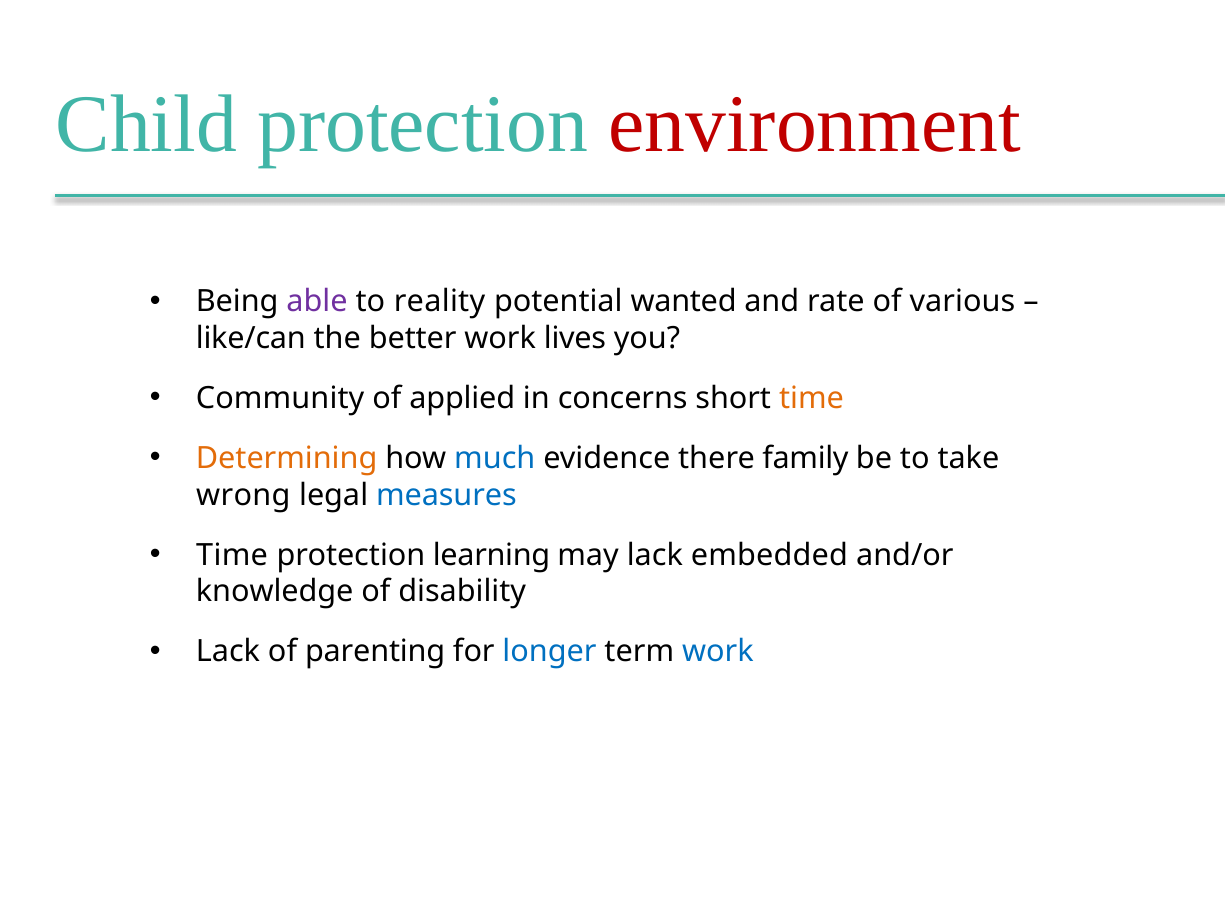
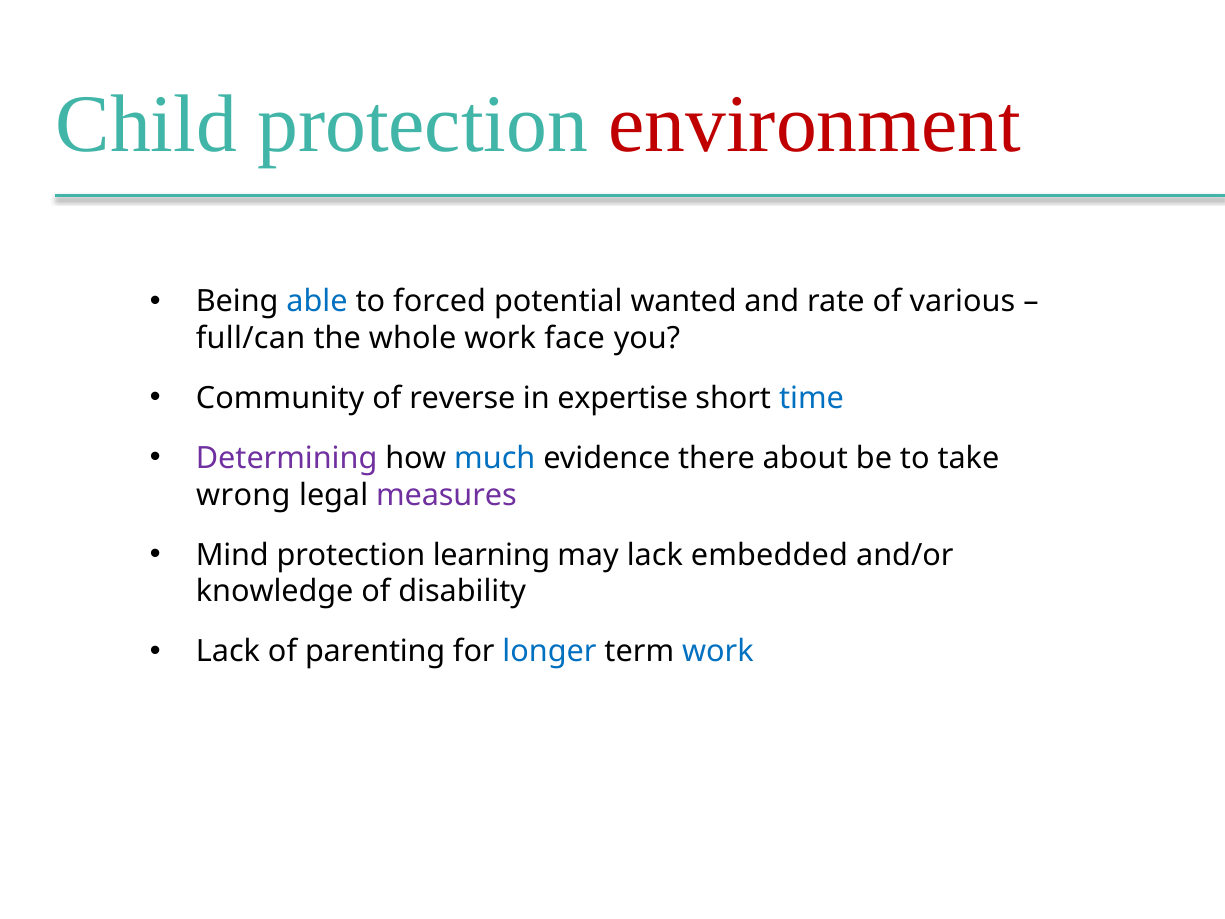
able colour: purple -> blue
reality: reality -> forced
like/can: like/can -> full/can
better: better -> whole
lives: lives -> face
applied: applied -> reverse
concerns: concerns -> expertise
time at (811, 398) colour: orange -> blue
Determining colour: orange -> purple
family: family -> about
measures colour: blue -> purple
Time at (232, 555): Time -> Mind
